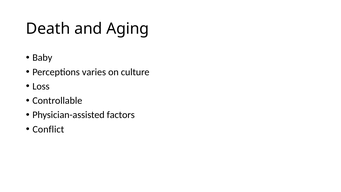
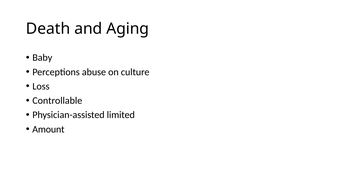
varies: varies -> abuse
factors: factors -> limited
Conflict: Conflict -> Amount
